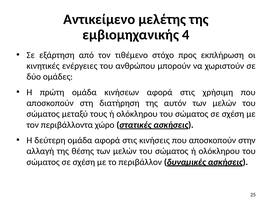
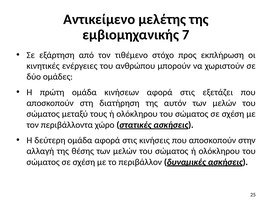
4: 4 -> 7
χρήσιμη: χρήσιμη -> εξετάζει
